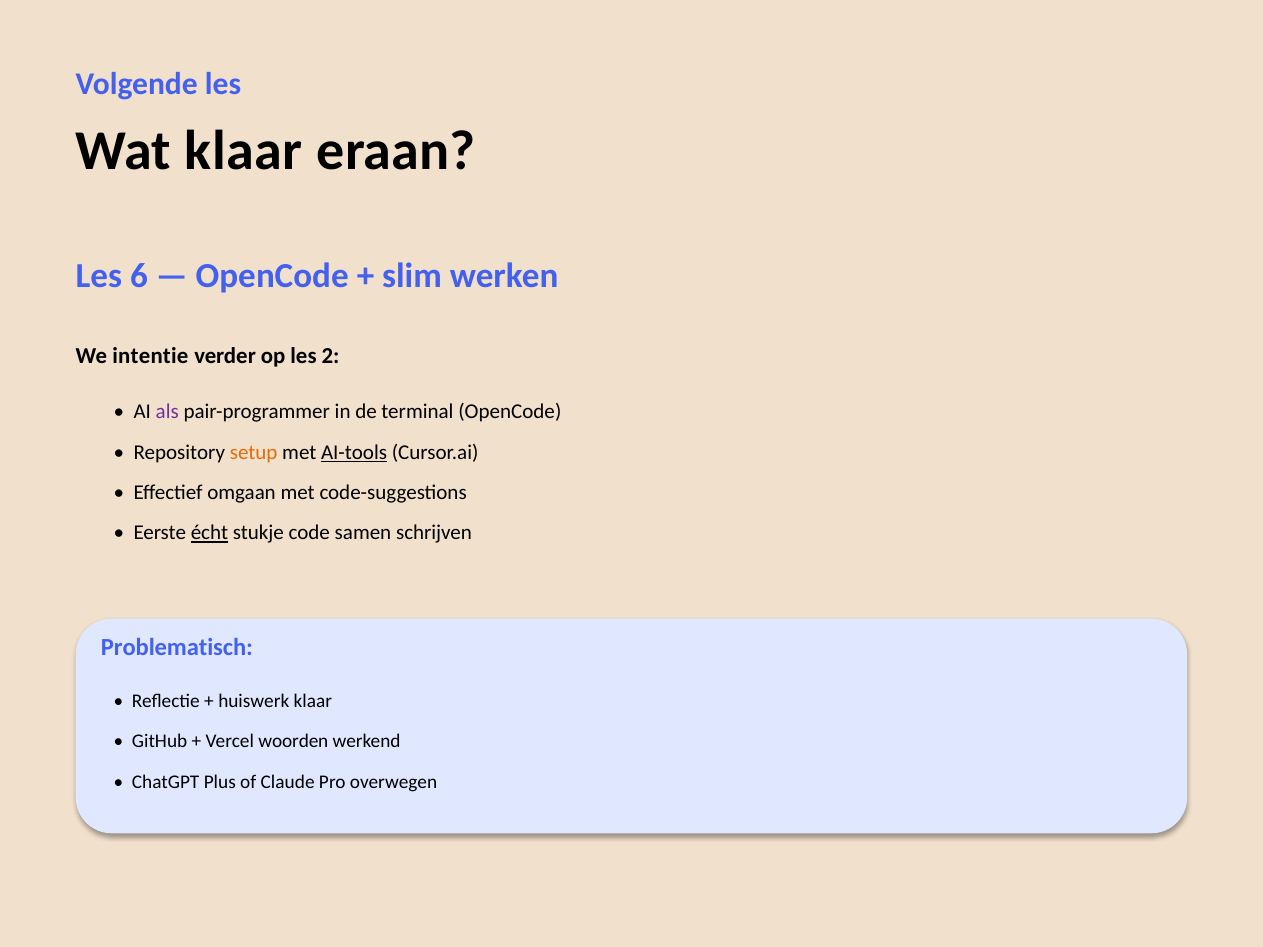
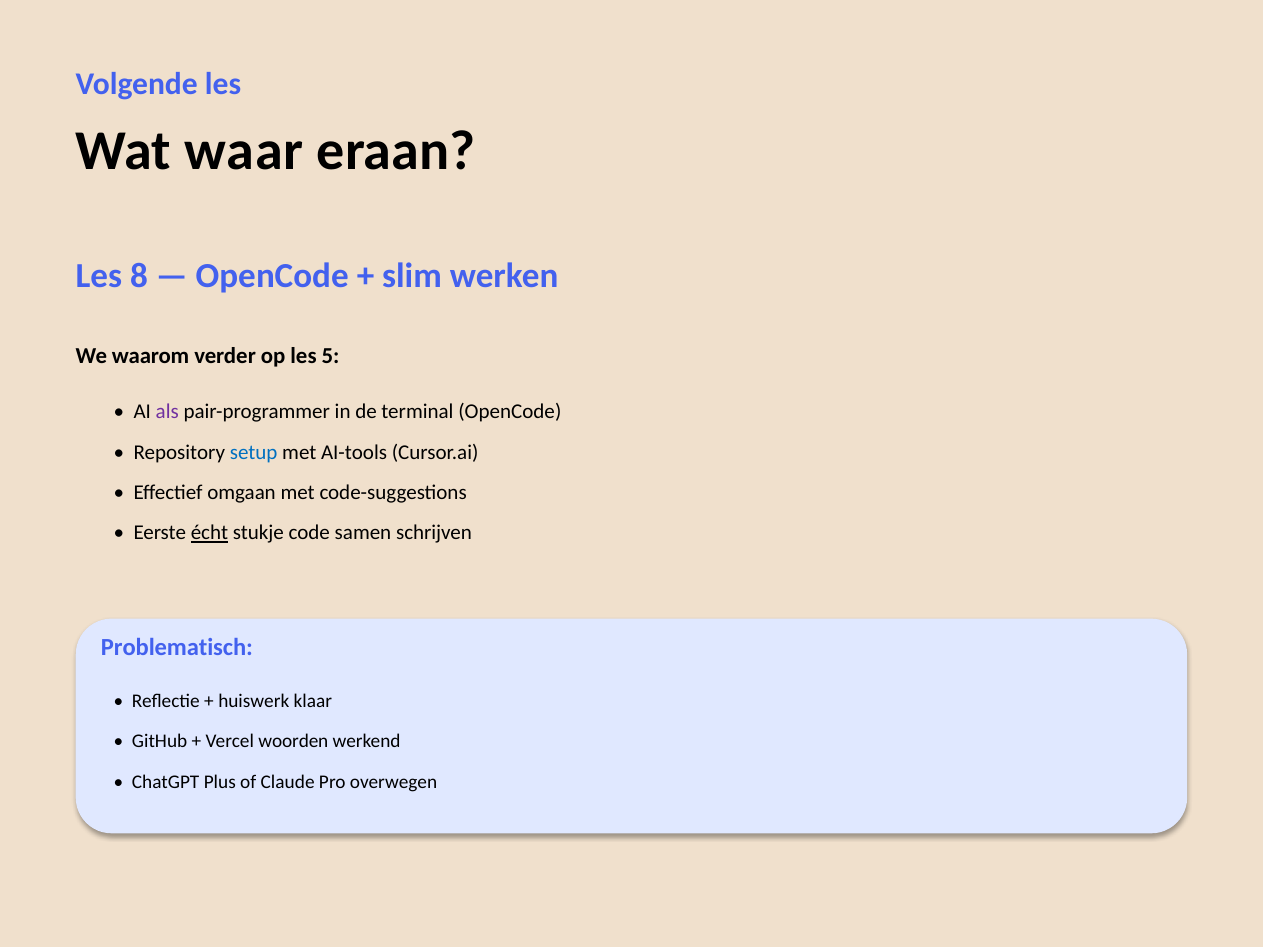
Wat klaar: klaar -> waar
6: 6 -> 8
intentie: intentie -> waarom
2: 2 -> 5
setup colour: orange -> blue
AI-tools underline: present -> none
